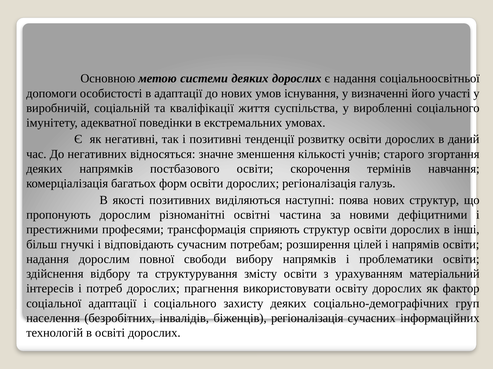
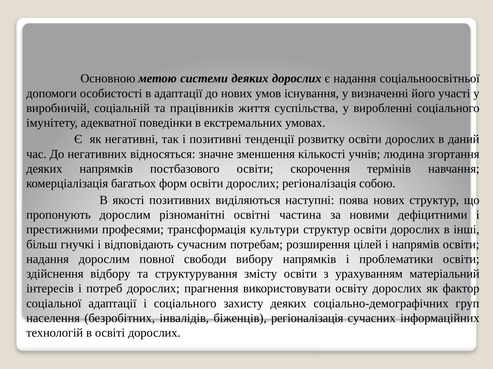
кваліфікації: кваліфікації -> працівників
старого: старого -> людина
галузь: галузь -> собою
сприяють: сприяють -> культури
